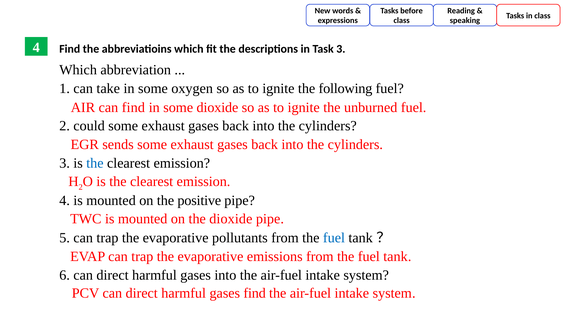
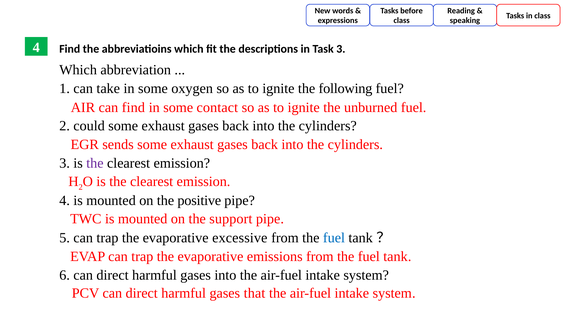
some dioxide: dioxide -> contact
the at (95, 163) colour: blue -> purple
the dioxide: dioxide -> support
pollutants: pollutants -> excessive
gases find: find -> that
